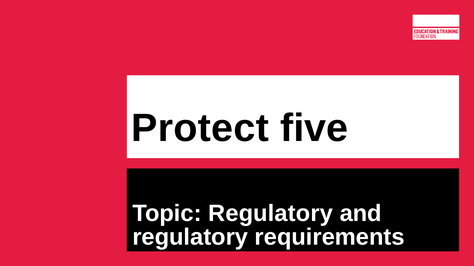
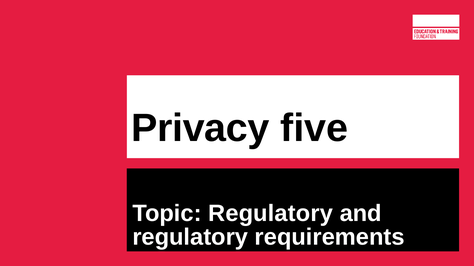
Protect: Protect -> Privacy
